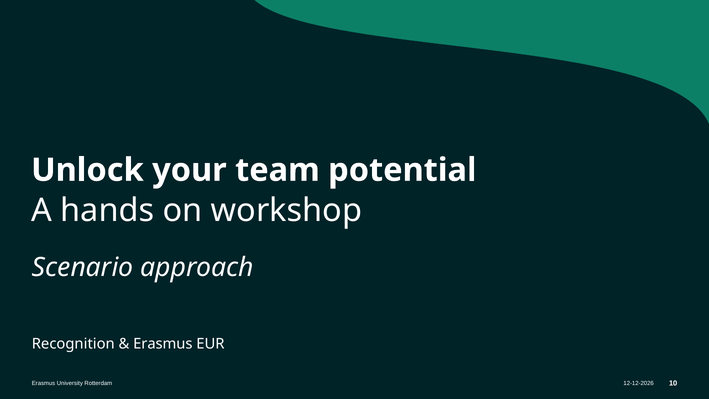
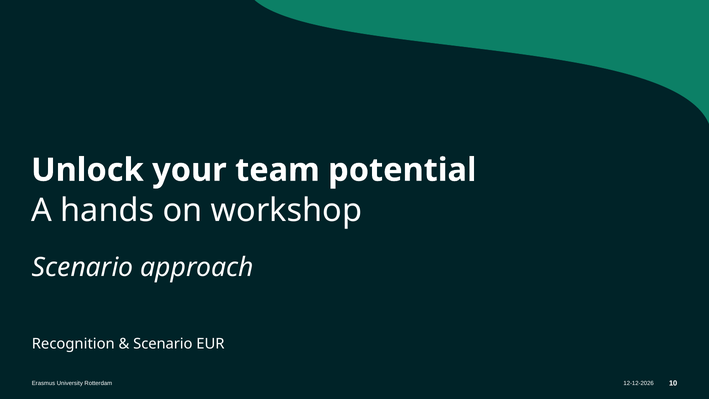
Erasmus at (163, 344): Erasmus -> Scenario
